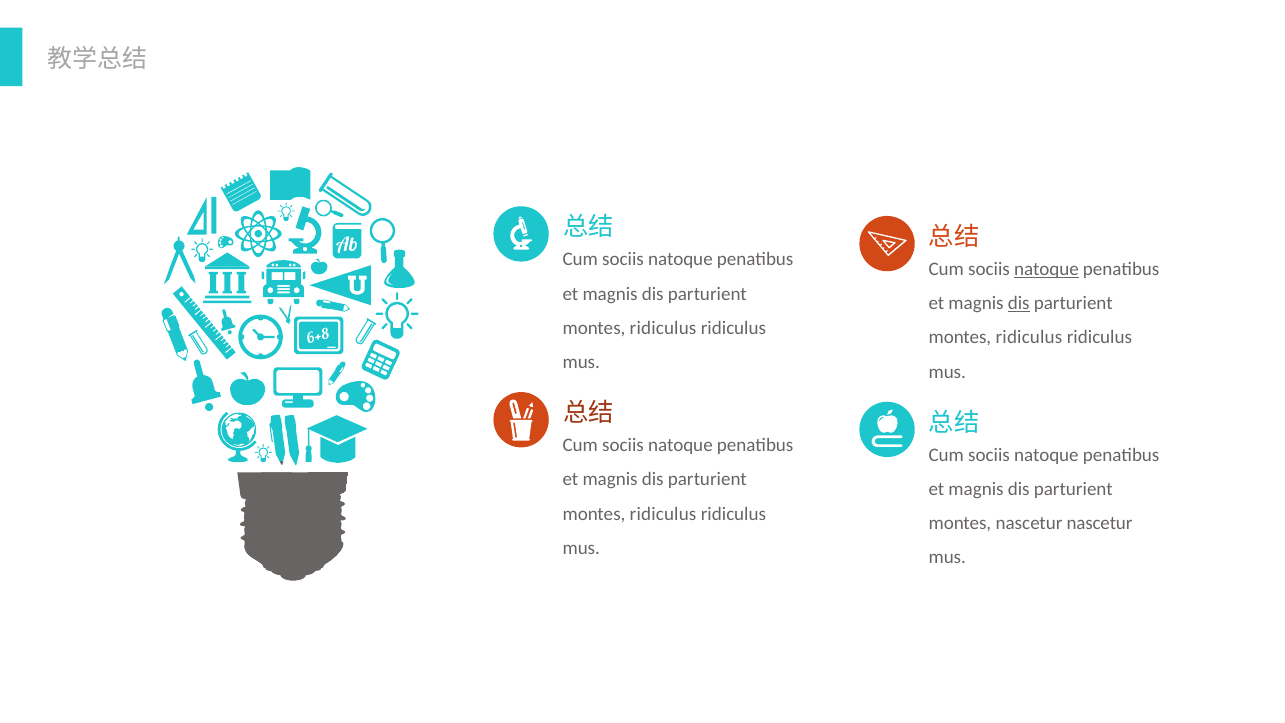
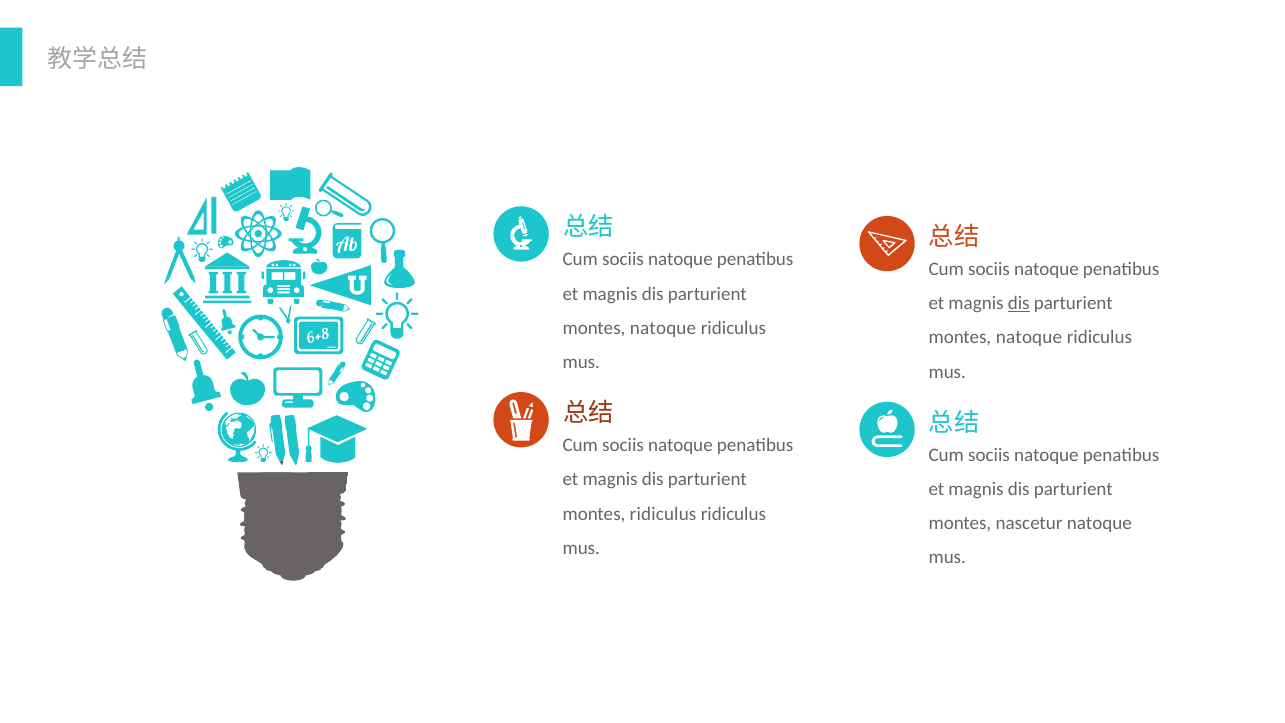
natoque at (1046, 269) underline: present -> none
ridiculus at (663, 328): ridiculus -> natoque
ridiculus at (1029, 338): ridiculus -> natoque
nascetur nascetur: nascetur -> natoque
